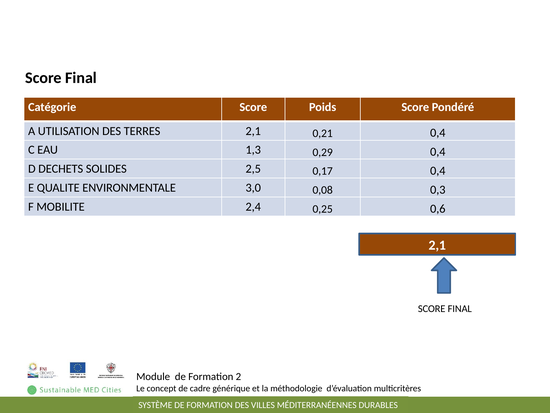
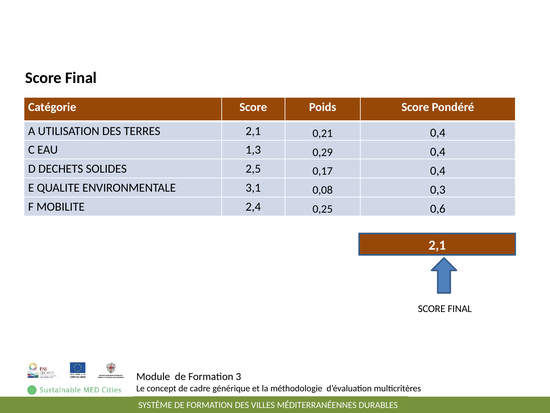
3,0: 3,0 -> 3,1
2: 2 -> 3
